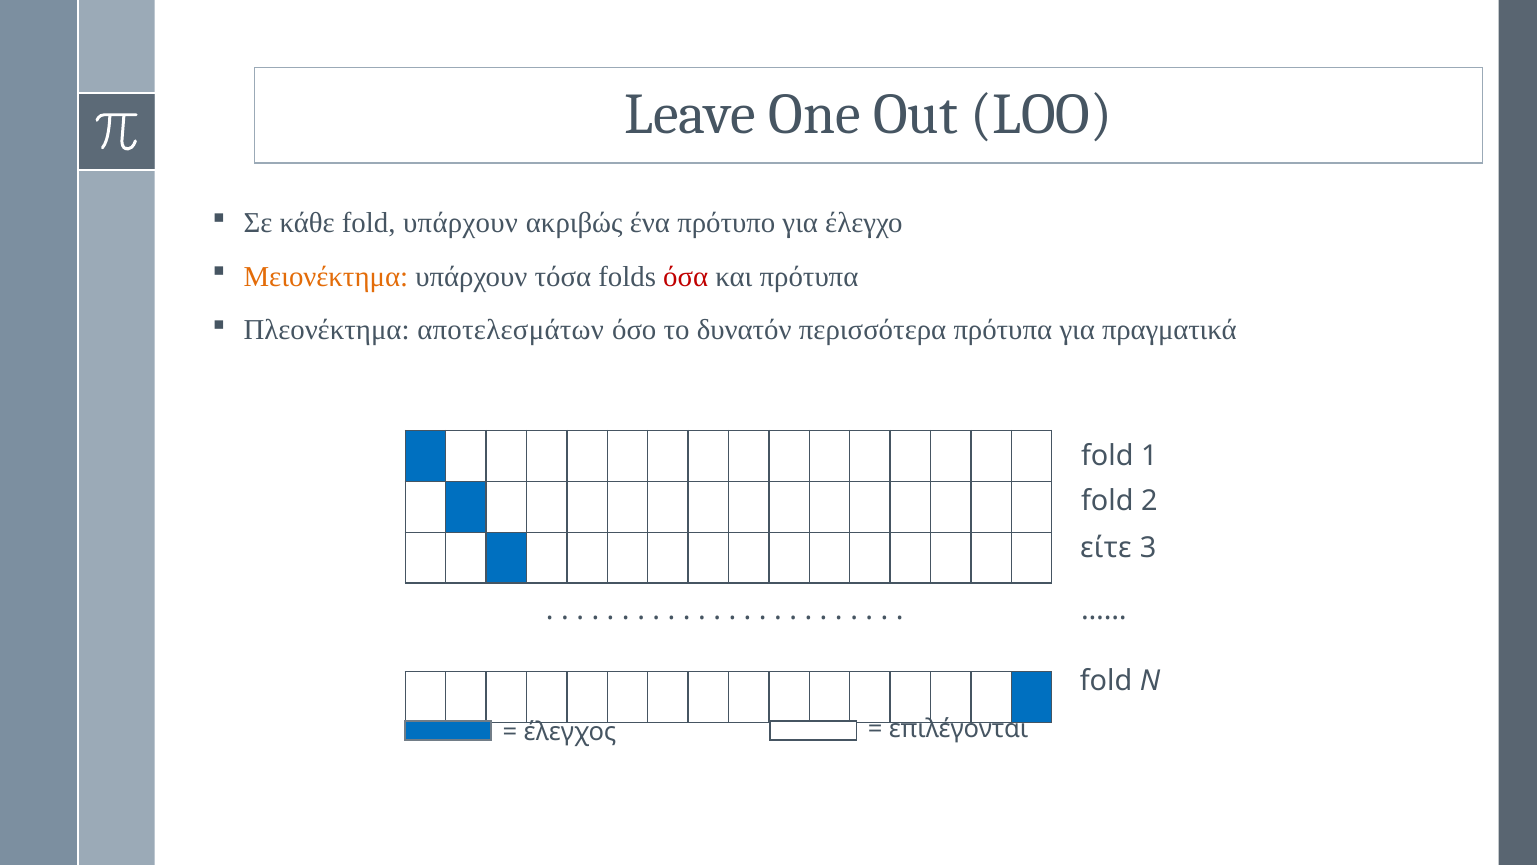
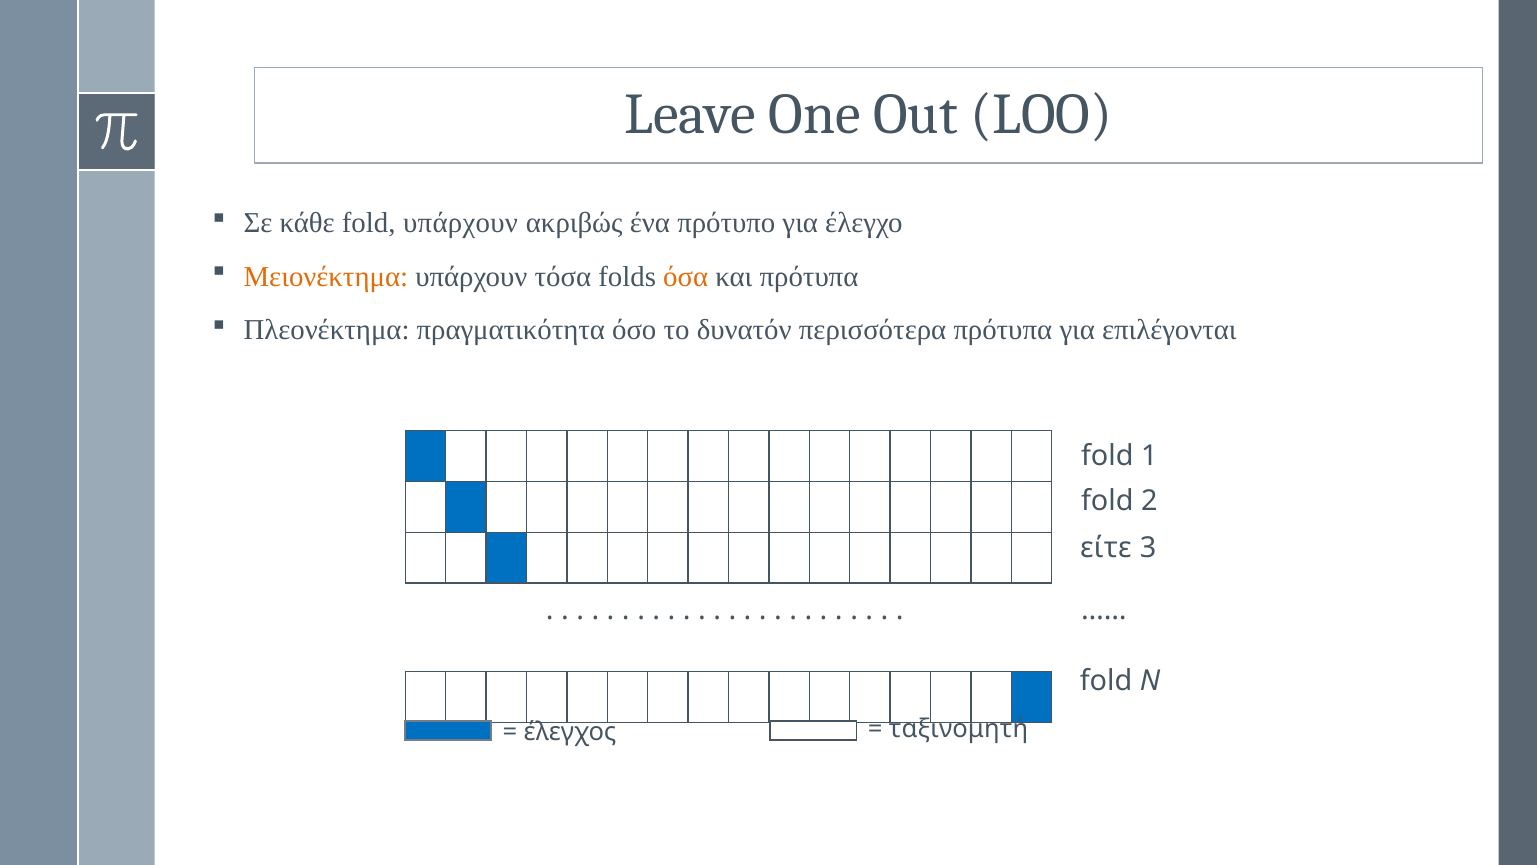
όσα colour: red -> orange
αποτελεσμάτων: αποτελεσμάτων -> πραγματικότητα
πραγματικά: πραγματικά -> επιλέγονται
επιλέγονται: επιλέγονται -> ταξινομητή
